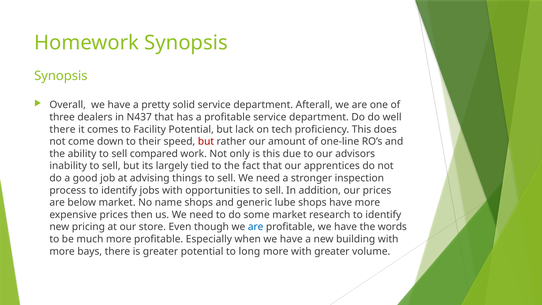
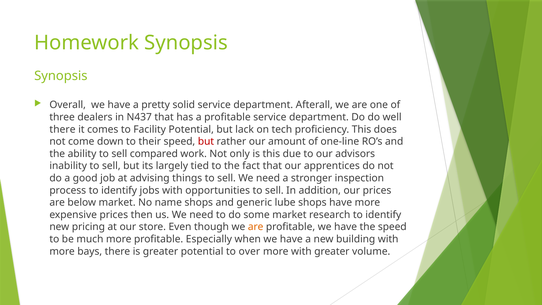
are at (256, 227) colour: blue -> orange
the words: words -> speed
long: long -> over
